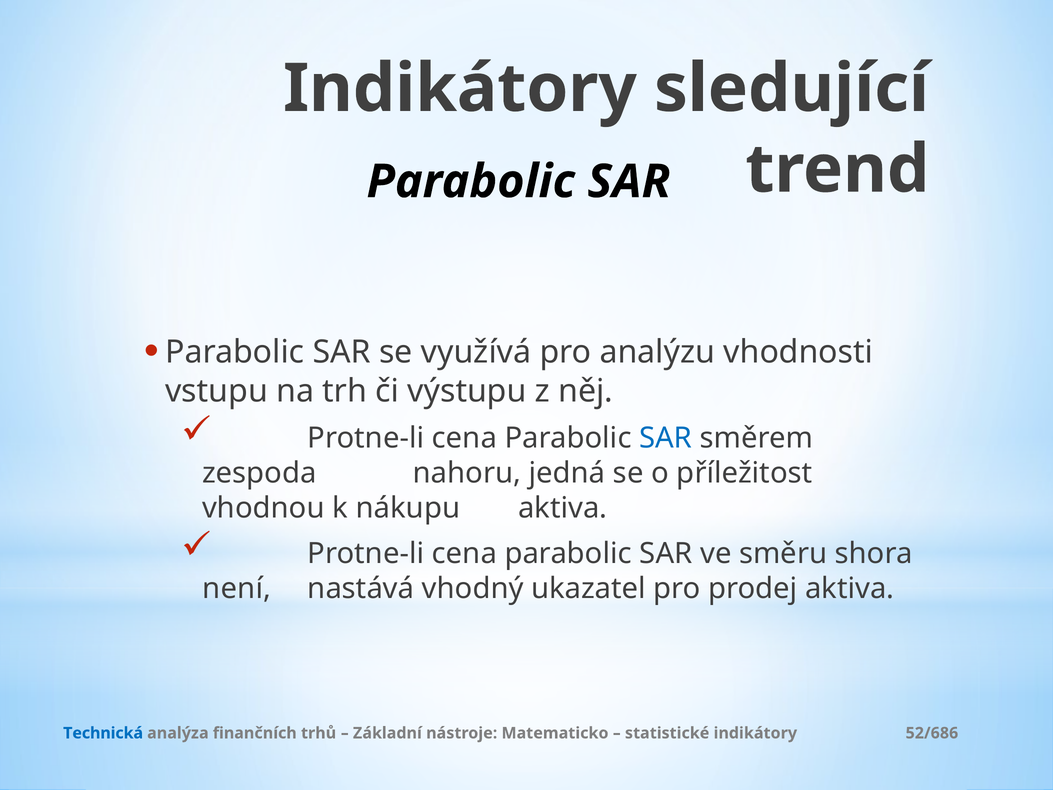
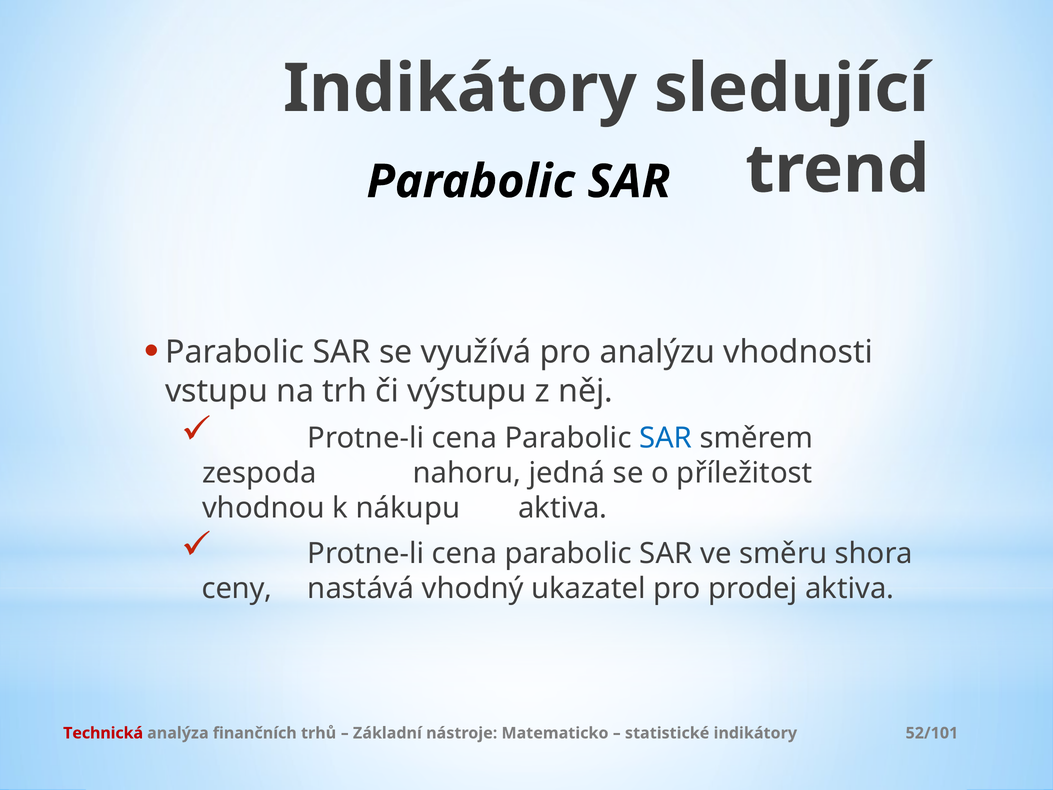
není: není -> ceny
Technická colour: blue -> red
52/686: 52/686 -> 52/101
